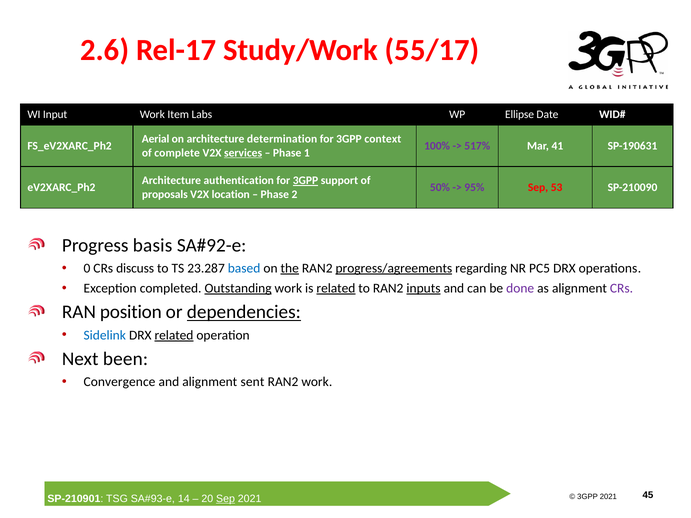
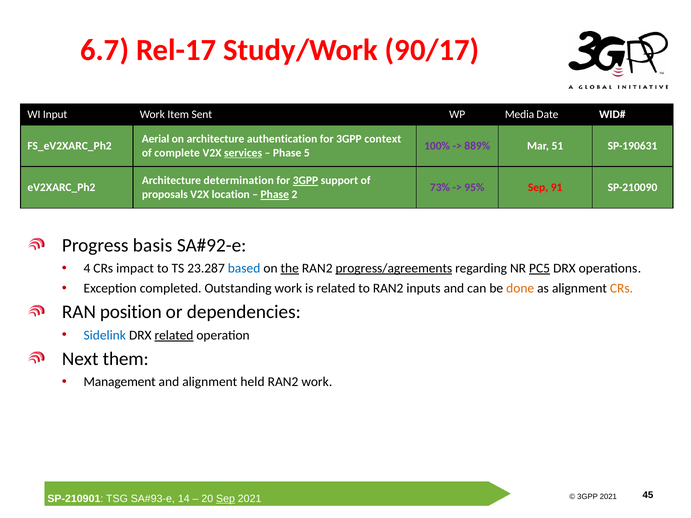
2.6: 2.6 -> 6.7
55/17: 55/17 -> 90/17
Labs: Labs -> Sent
Ellipse: Ellipse -> Media
determination: determination -> authentication
517%: 517% -> 889%
41: 41 -> 51
1: 1 -> 5
authentication: authentication -> determination
50%: 50% -> 73%
53: 53 -> 91
Phase at (275, 195) underline: none -> present
0: 0 -> 4
discuss: discuss -> impact
PC5 underline: none -> present
Outstanding underline: present -> none
related at (336, 288) underline: present -> none
inputs underline: present -> none
done colour: purple -> orange
CRs at (621, 288) colour: purple -> orange
dependencies underline: present -> none
been: been -> them
Convergence: Convergence -> Management
sent: sent -> held
